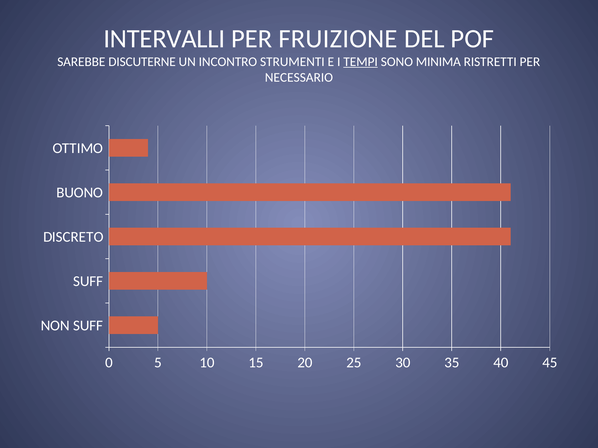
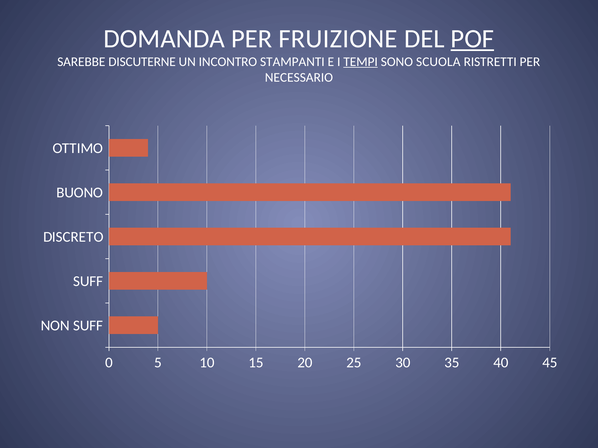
INTERVALLI: INTERVALLI -> DOMANDA
POF underline: none -> present
STRUMENTI: STRUMENTI -> STAMPANTI
MINIMA: MINIMA -> SCUOLA
